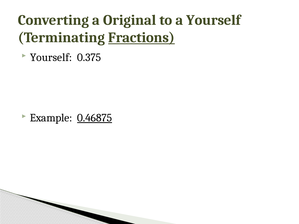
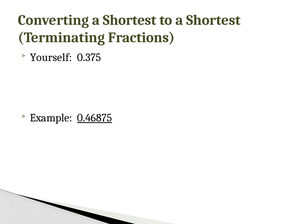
Converting a Original: Original -> Shortest
to a Yourself: Yourself -> Shortest
Fractions underline: present -> none
